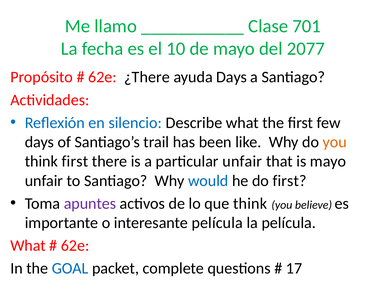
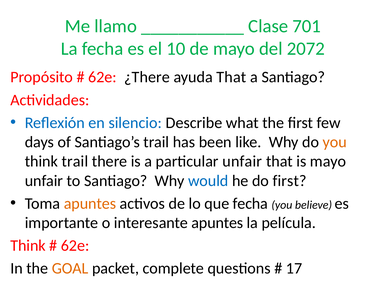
2077: 2077 -> 2072
ayuda Days: Days -> That
think first: first -> trail
apuntes at (90, 203) colour: purple -> orange
que think: think -> fecha
interesante película: película -> apuntes
What at (28, 245): What -> Think
GOAL colour: blue -> orange
